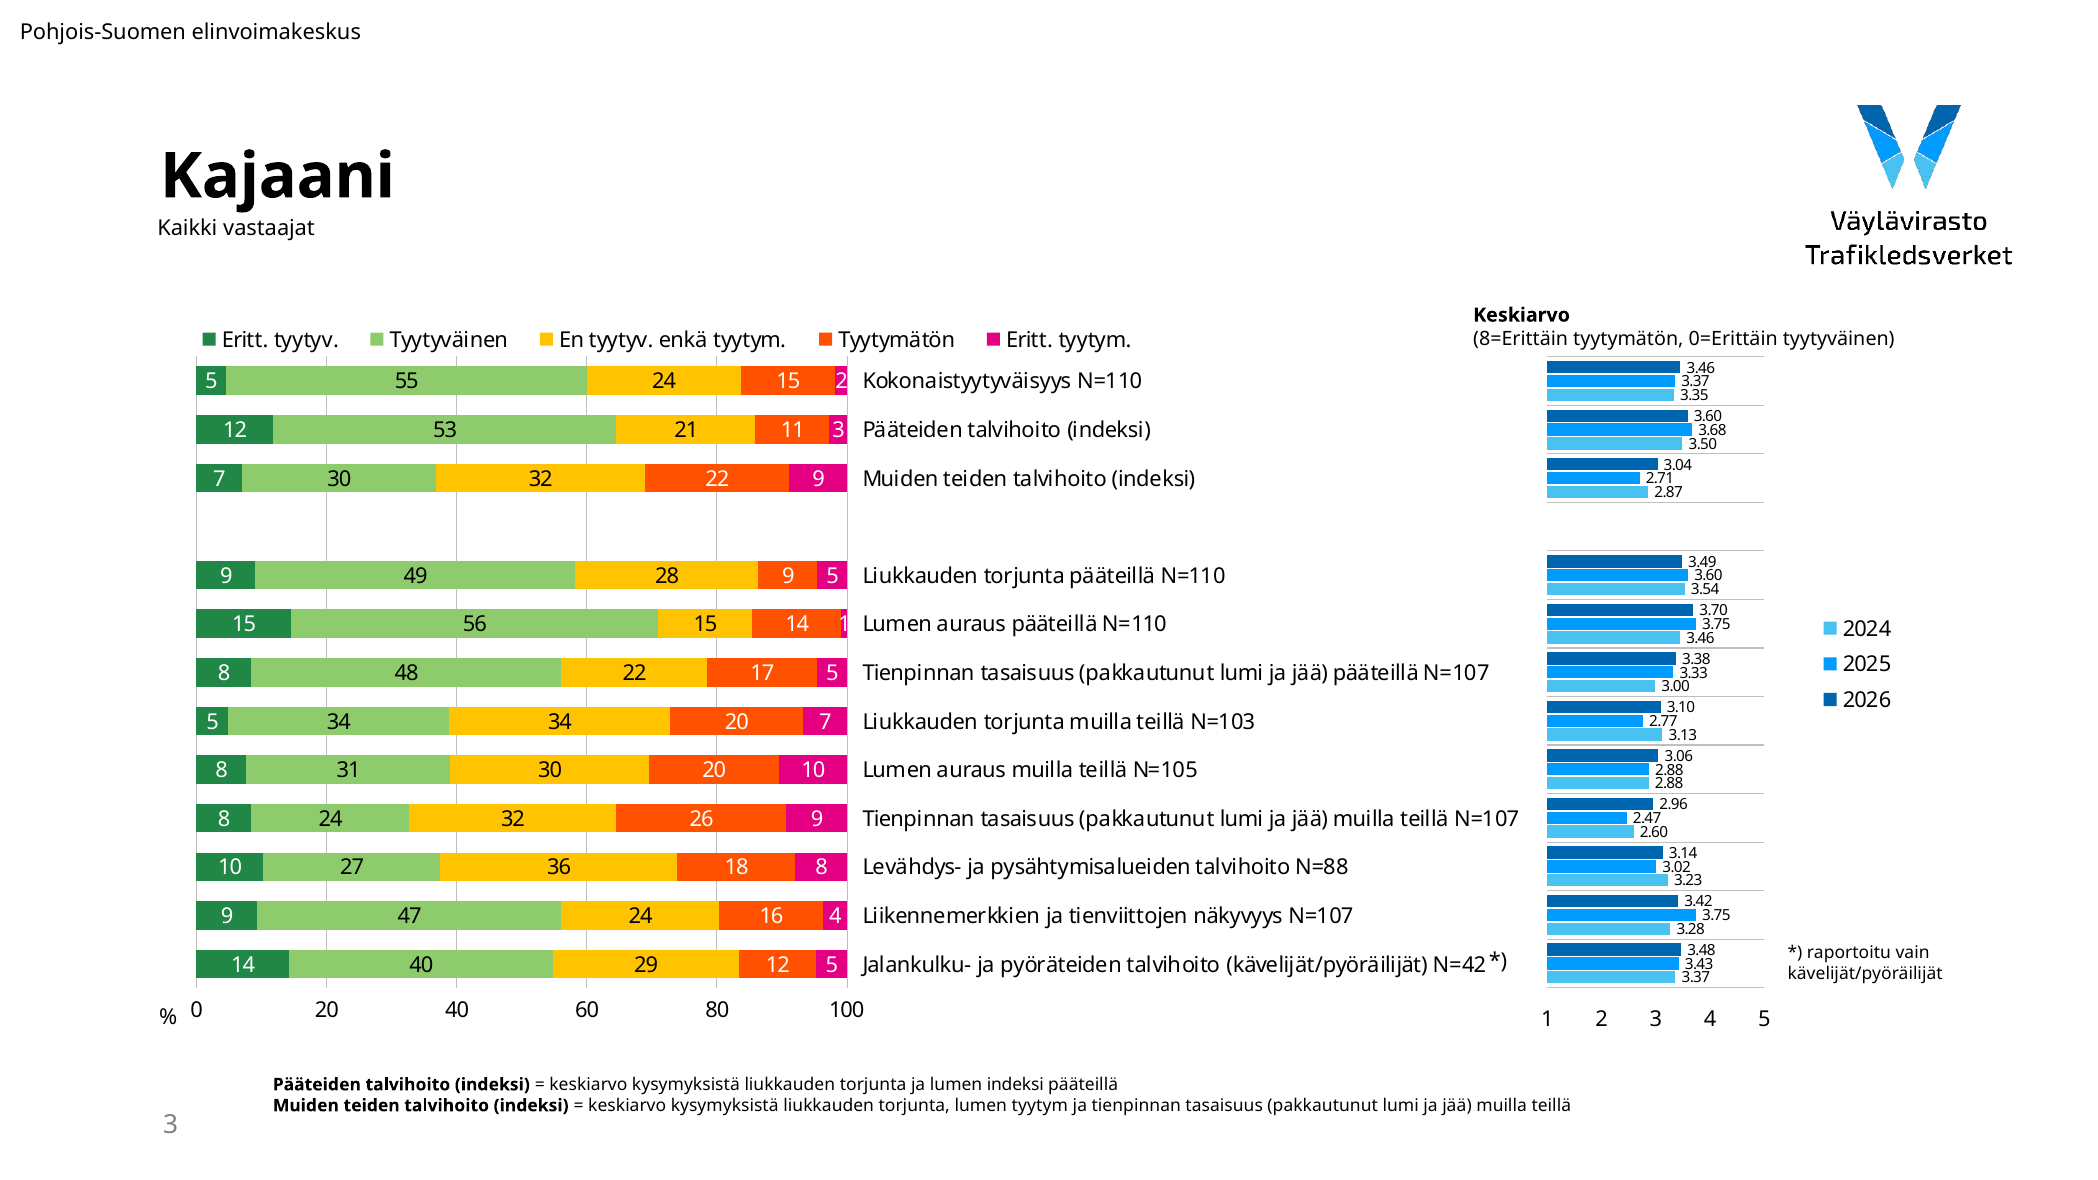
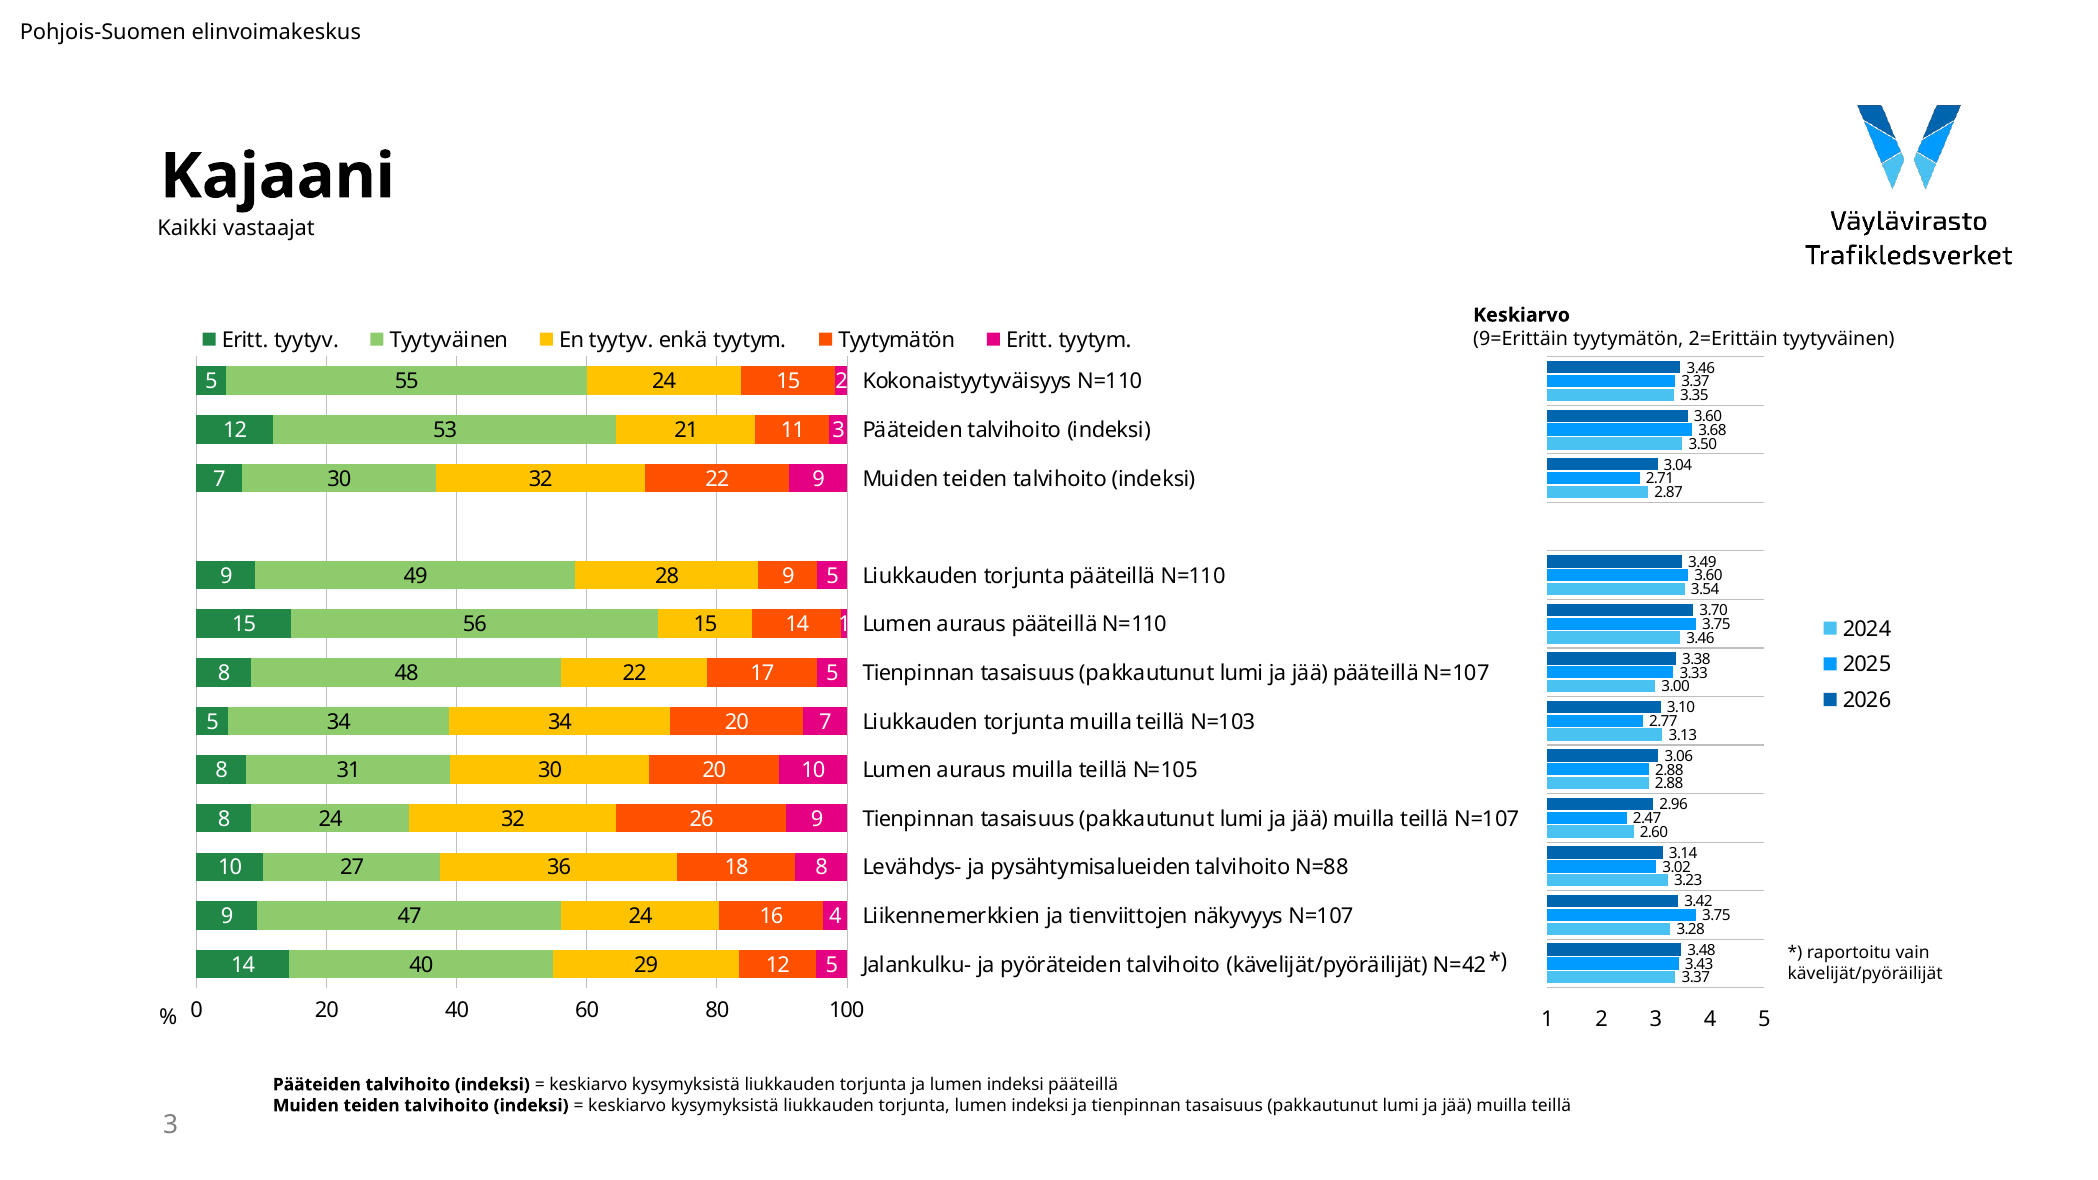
8=Erittäin: 8=Erittäin -> 9=Erittäin
0=Erittäin: 0=Erittäin -> 2=Erittäin
torjunta lumen tyytym: tyytym -> indeksi
